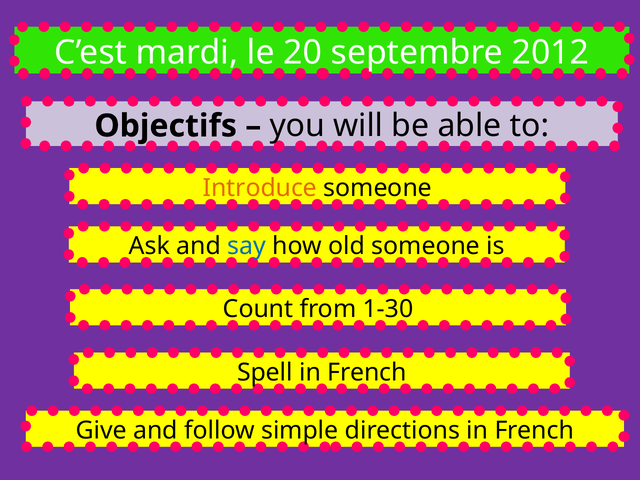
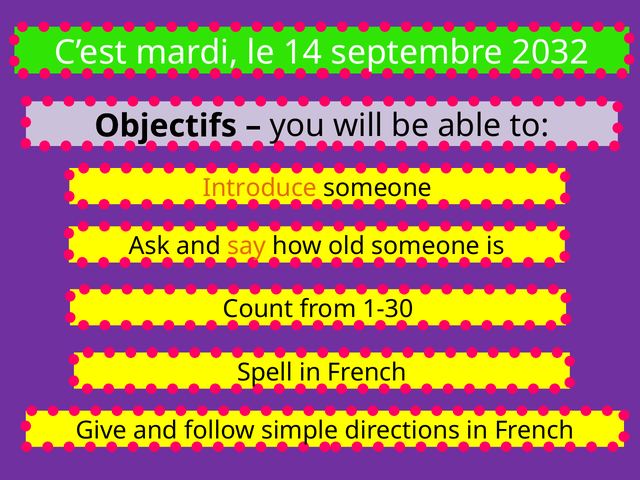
20: 20 -> 14
2012: 2012 -> 2032
say colour: blue -> orange
